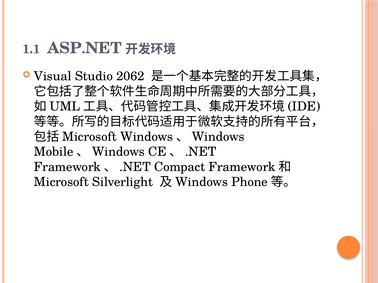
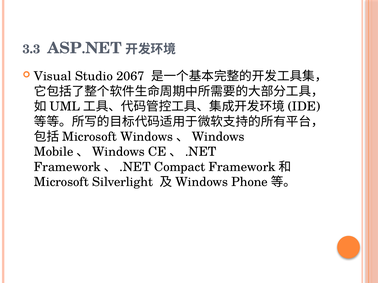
1.1: 1.1 -> 3.3
2062: 2062 -> 2067
